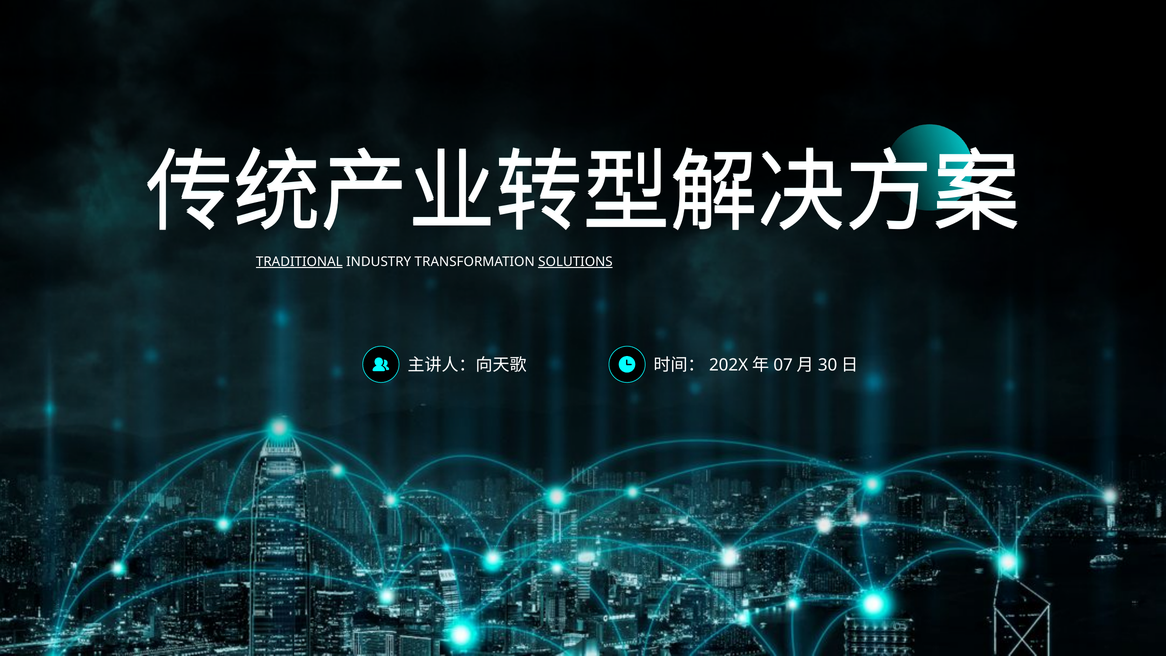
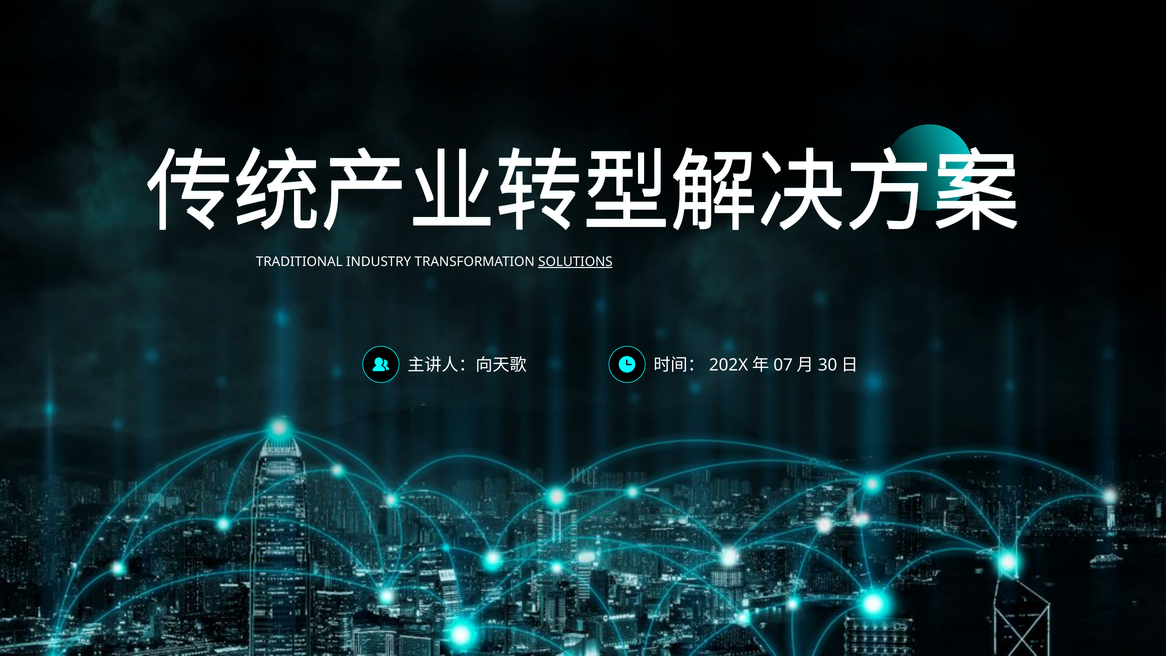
TRADITIONAL underline: present -> none
